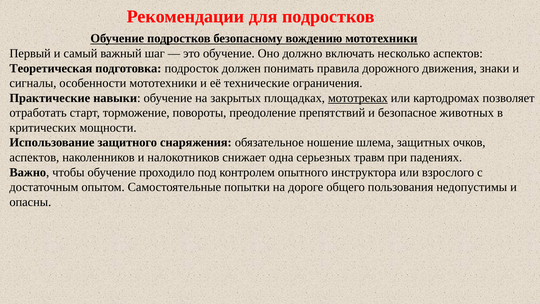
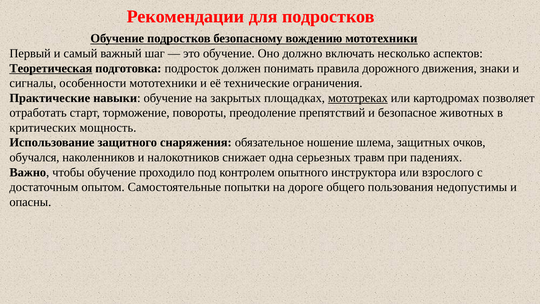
Теоретическая underline: none -> present
мощности: мощности -> мощность
аспектов at (34, 157): аспектов -> обучался
